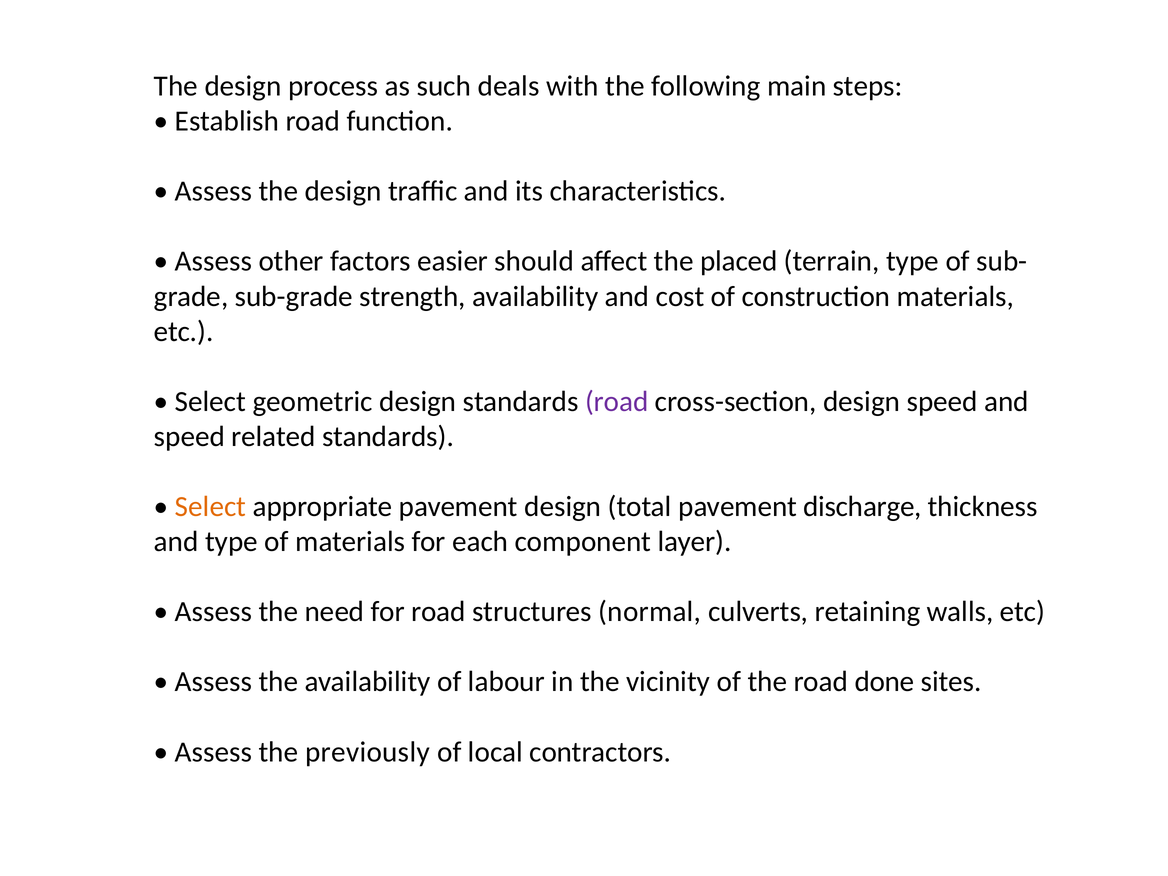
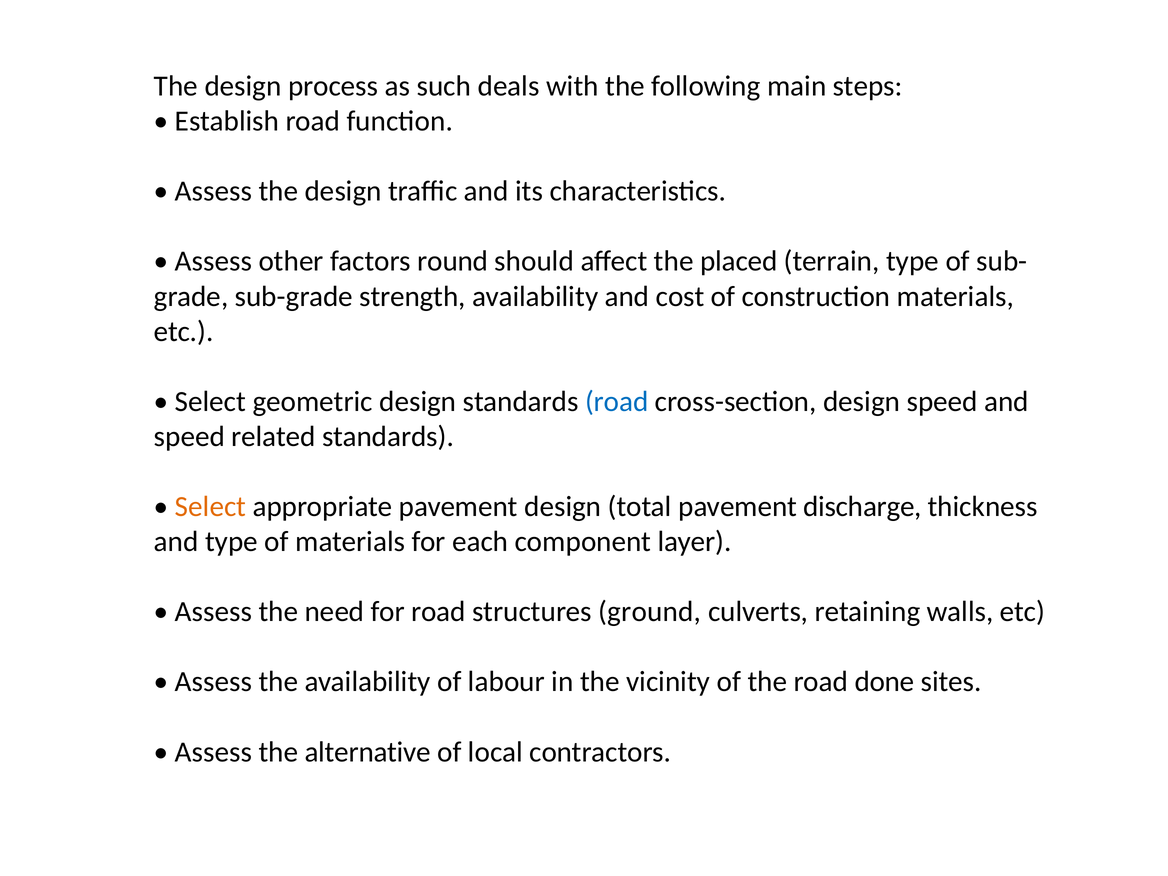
easier: easier -> round
road at (617, 402) colour: purple -> blue
normal: normal -> ground
previously: previously -> alternative
